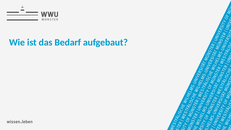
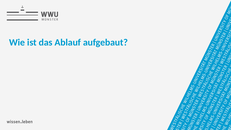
Bedarf: Bedarf -> Ablauf
